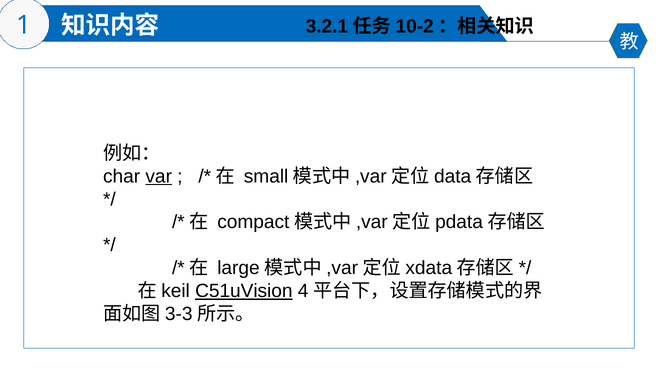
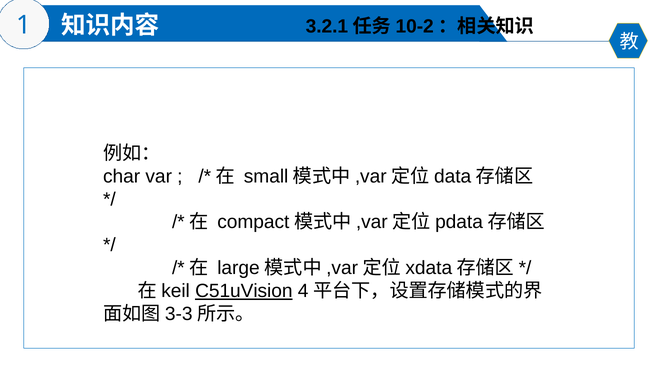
var underline: present -> none
